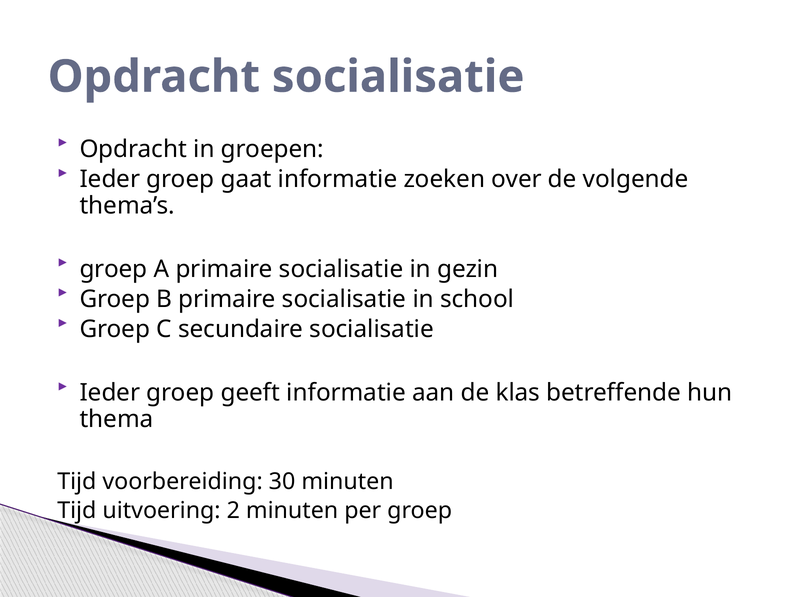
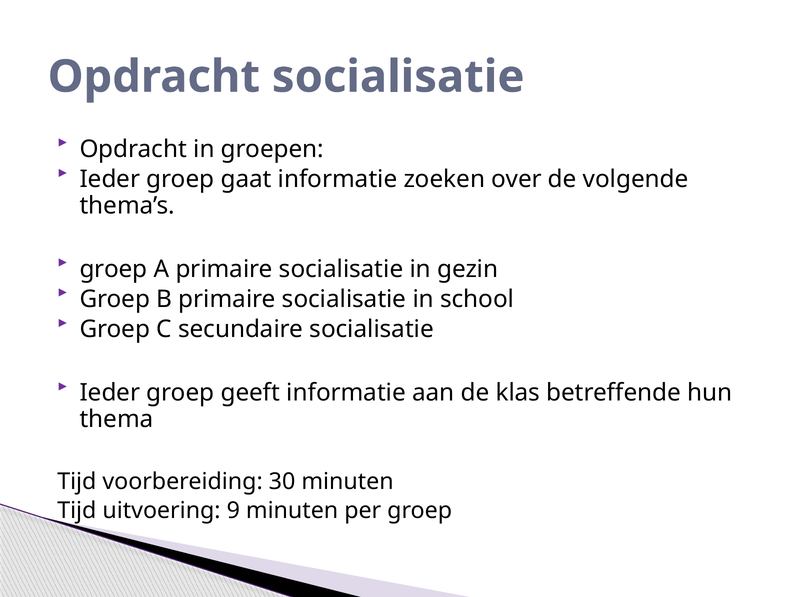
2: 2 -> 9
